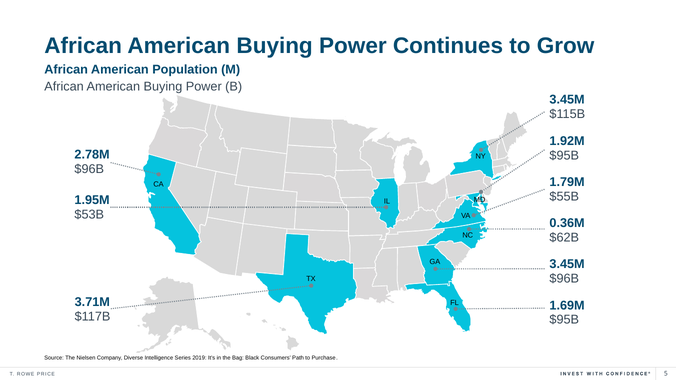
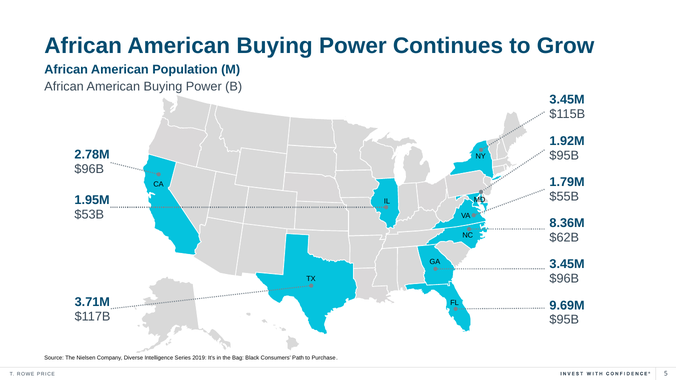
0.36M: 0.36M -> 8.36M
1.69M: 1.69M -> 9.69M
